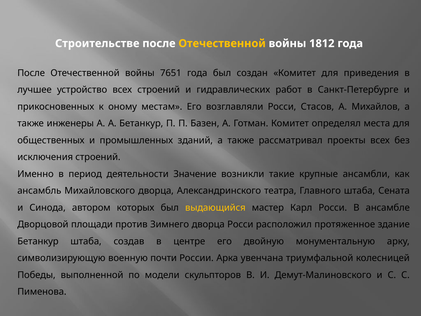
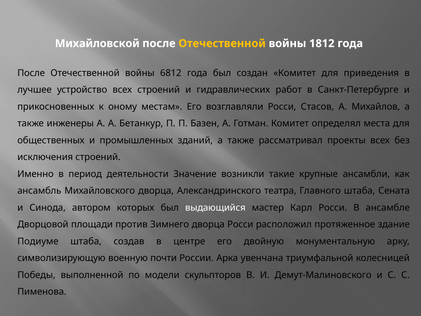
Строительстве: Строительстве -> Михайловской
7651: 7651 -> 6812
выдающийся colour: yellow -> white
Бетанкур at (38, 241): Бетанкур -> Подиуме
